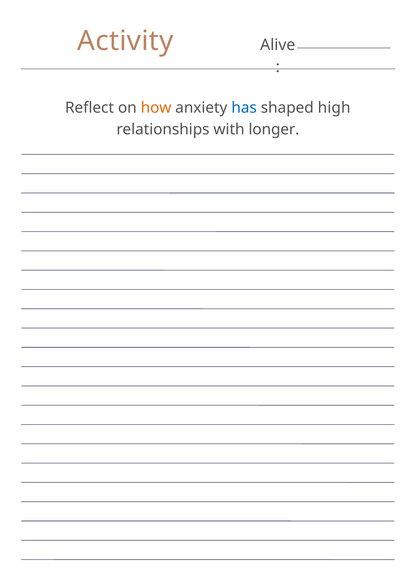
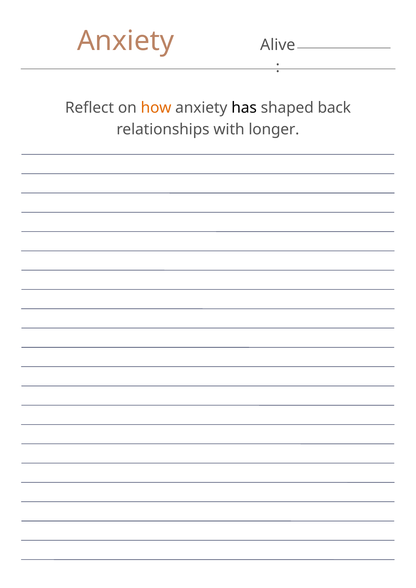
Activity at (125, 41): Activity -> Anxiety
has colour: blue -> black
high: high -> back
